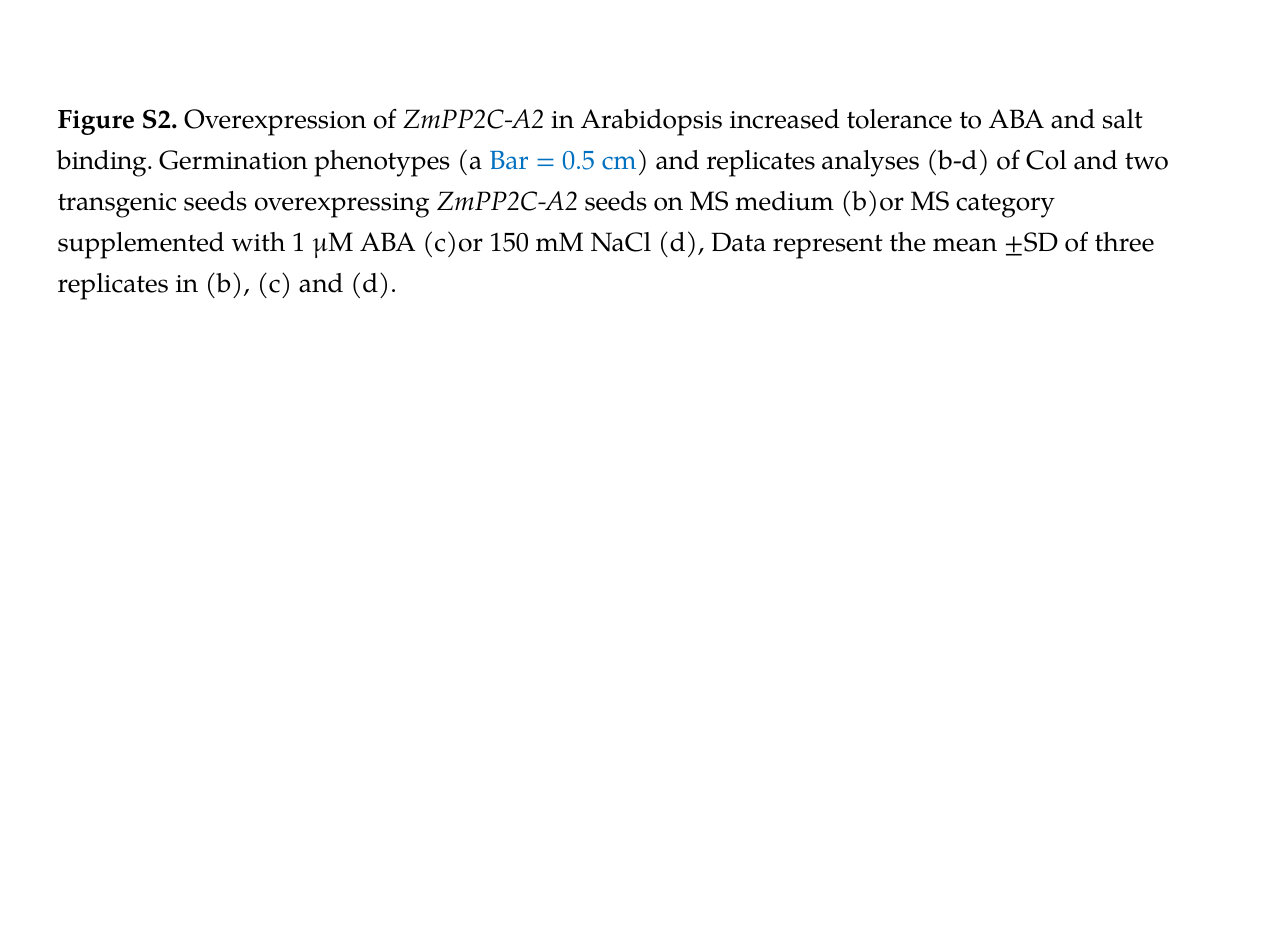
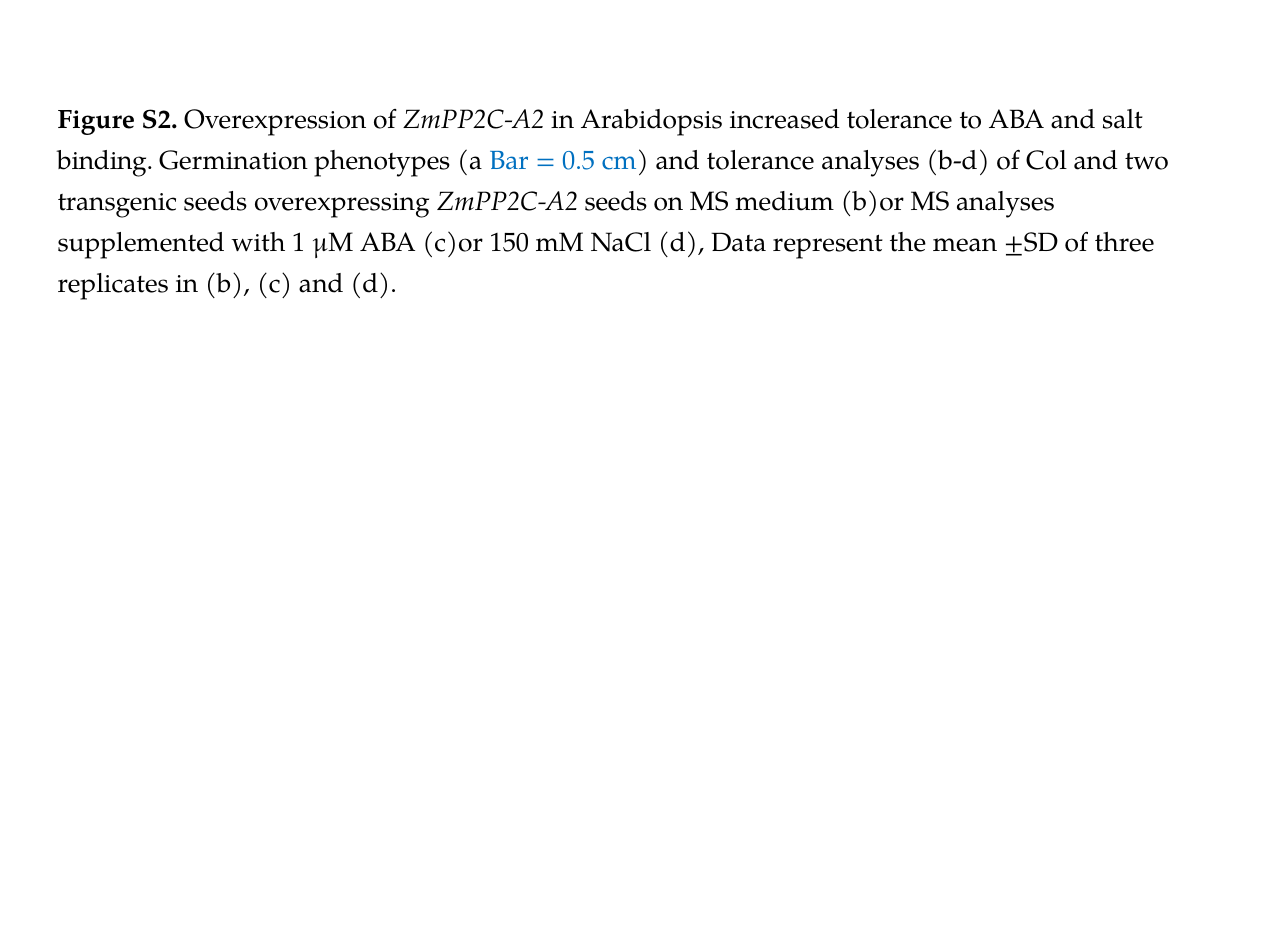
and replicates: replicates -> tolerance
MS category: category -> analyses
